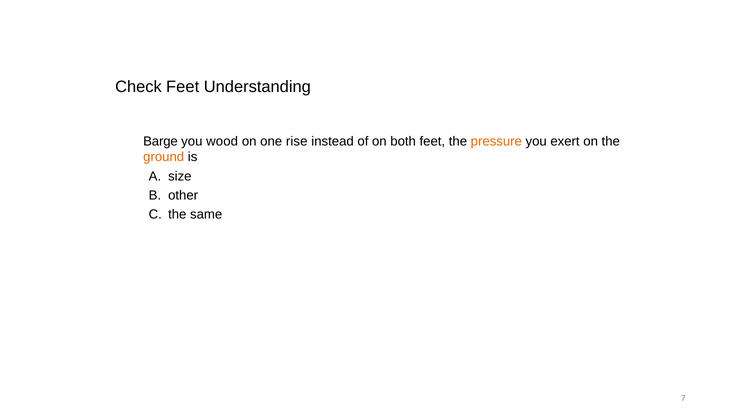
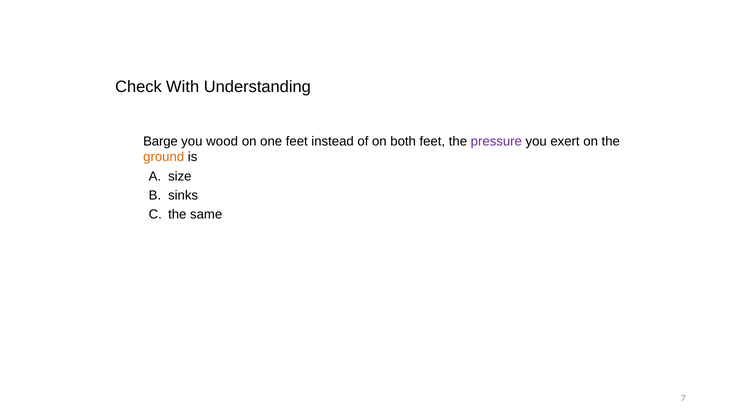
Check Feet: Feet -> With
one rise: rise -> feet
pressure colour: orange -> purple
other: other -> sinks
